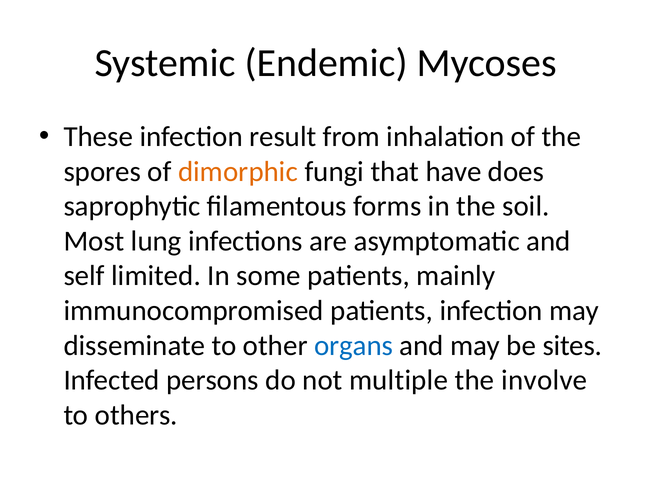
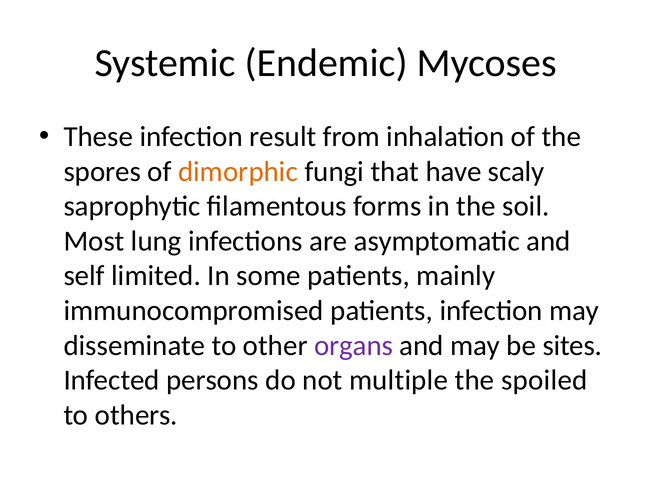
does: does -> scaly
organs colour: blue -> purple
involve: involve -> spoiled
